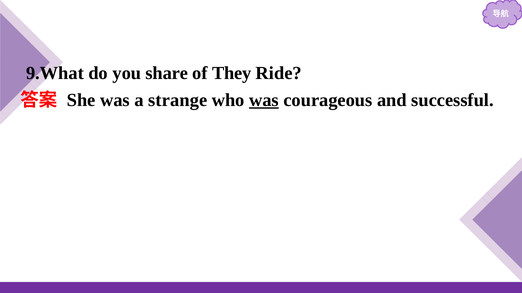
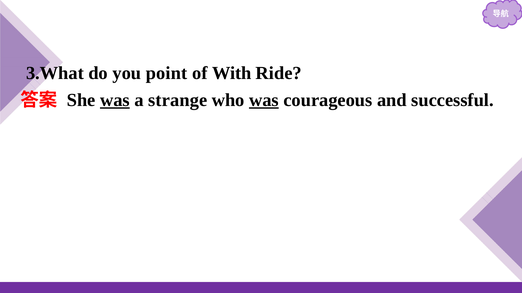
9.What: 9.What -> 3.What
share: share -> point
They: They -> With
was at (115, 100) underline: none -> present
